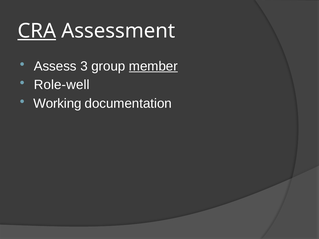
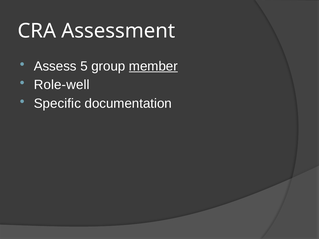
CRA underline: present -> none
3: 3 -> 5
Working: Working -> Specific
